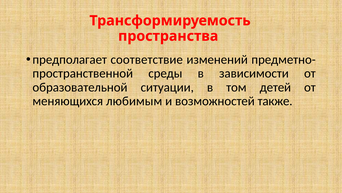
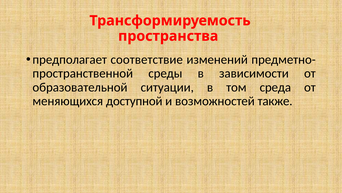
детей: детей -> среда
любимым: любимым -> доступной
